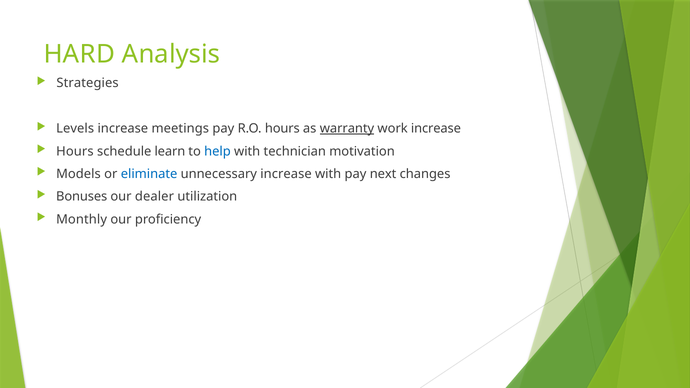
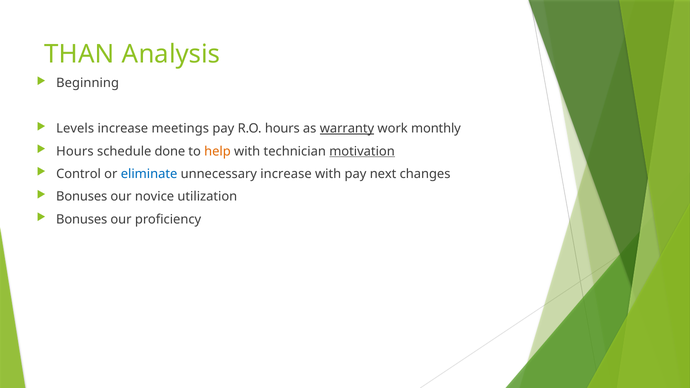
HARD: HARD -> THAN
Strategies: Strategies -> Beginning
work increase: increase -> monthly
learn: learn -> done
help colour: blue -> orange
motivation underline: none -> present
Models: Models -> Control
dealer: dealer -> novice
Monthly at (82, 219): Monthly -> Bonuses
